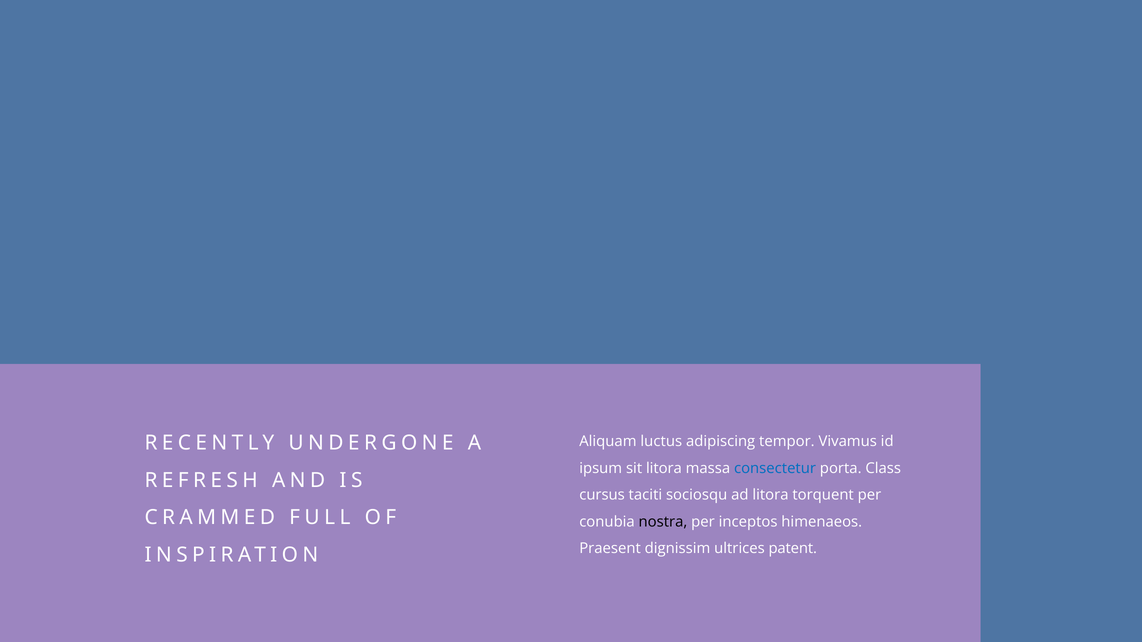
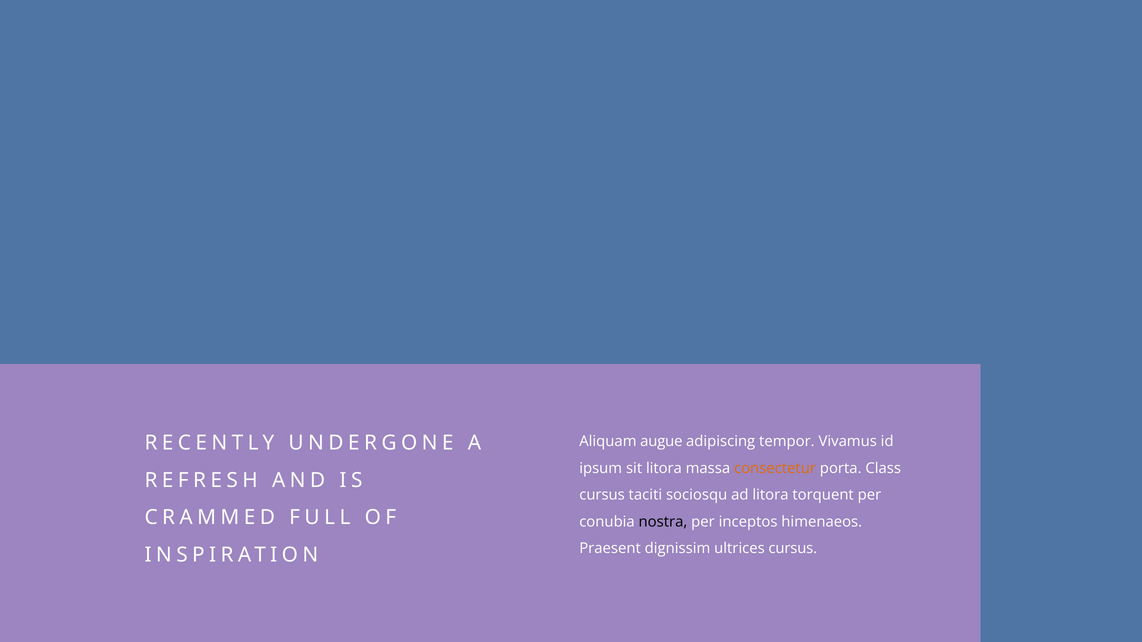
luctus: luctus -> augue
consectetur colour: blue -> orange
ultrices patent: patent -> cursus
